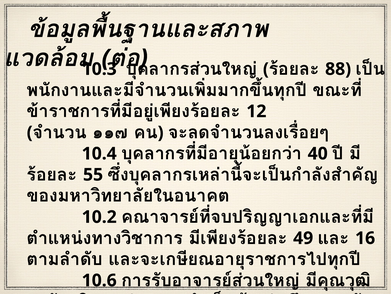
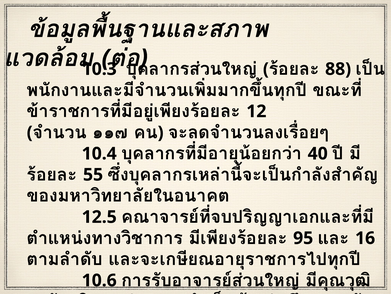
10.2: 10.2 -> 12.5
49: 49 -> 95
